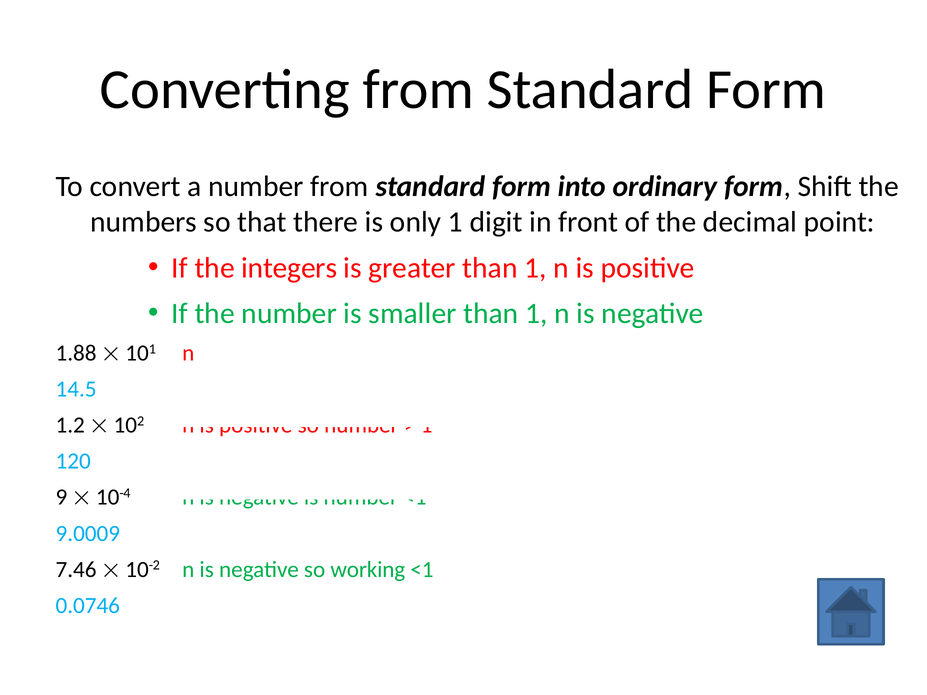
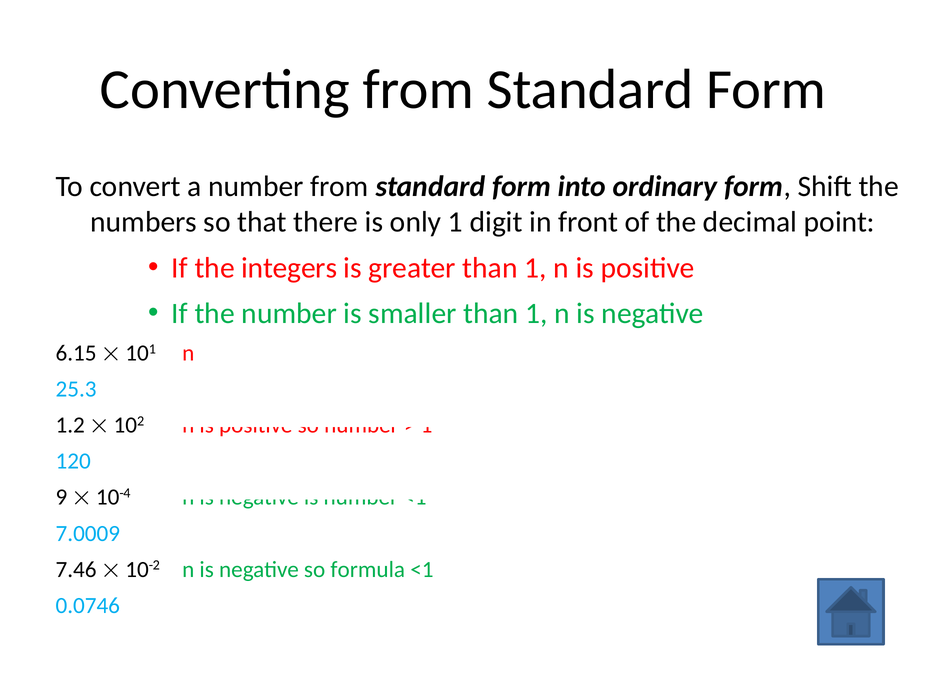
1.88: 1.88 -> 6.15
14.5: 14.5 -> 25.3
9.0009: 9.0009 -> 7.0009
working: working -> formula
